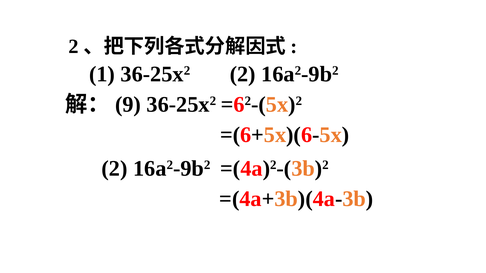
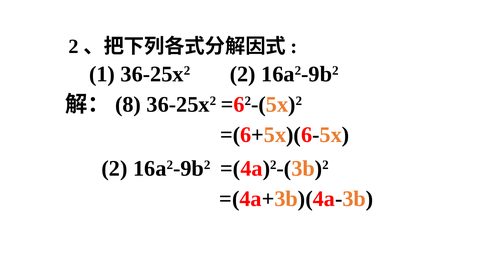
9: 9 -> 8
